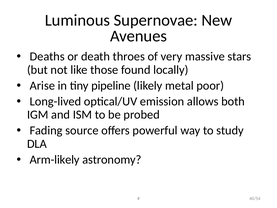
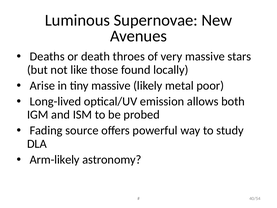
tiny pipeline: pipeline -> massive
